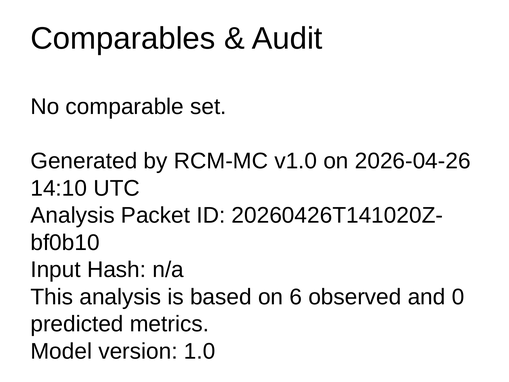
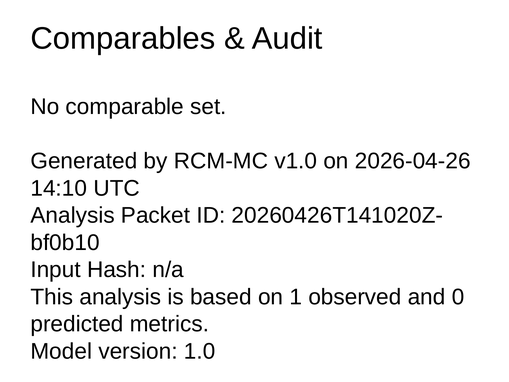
6: 6 -> 1
